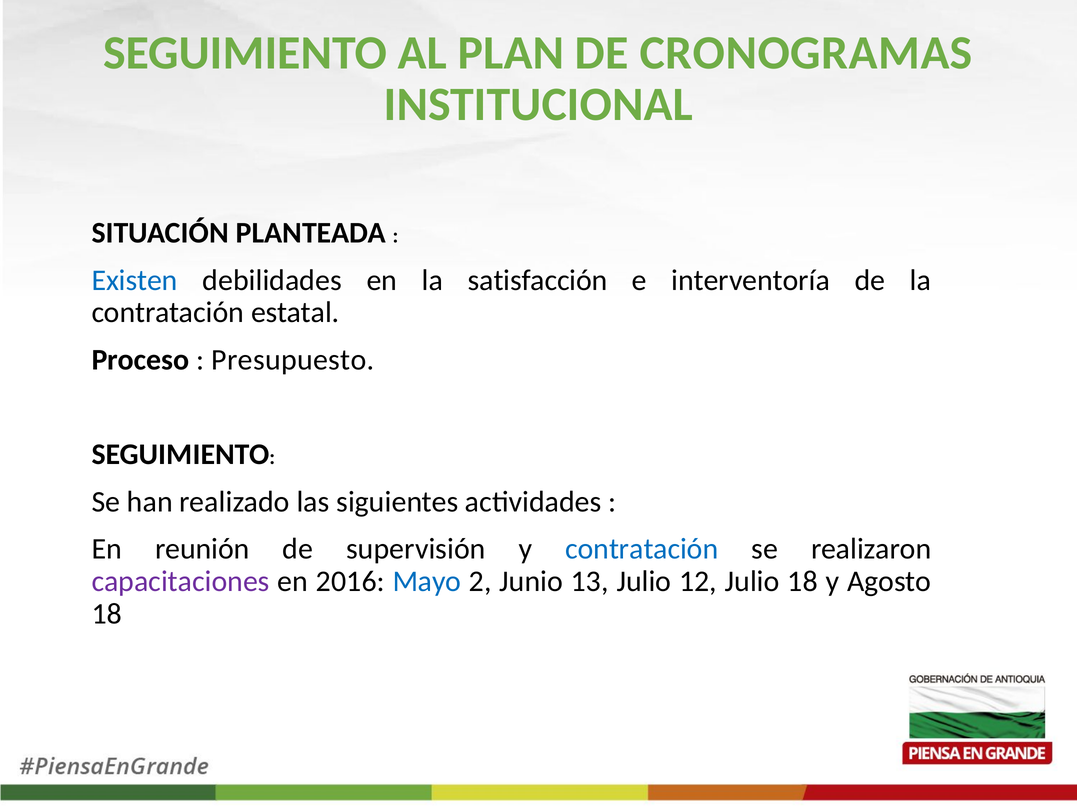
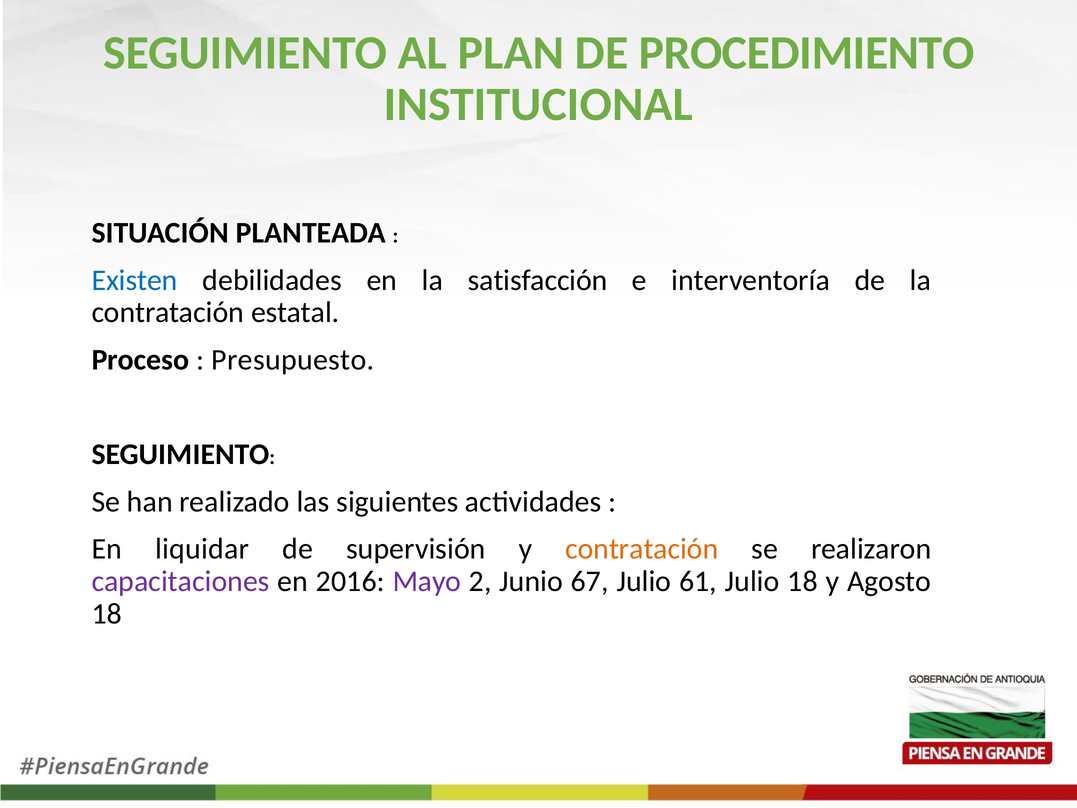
CRONOGRAMAS: CRONOGRAMAS -> PROCEDIMIENTO
reunión: reunión -> liquidar
contratación at (642, 549) colour: blue -> orange
Mayo colour: blue -> purple
13: 13 -> 67
12: 12 -> 61
